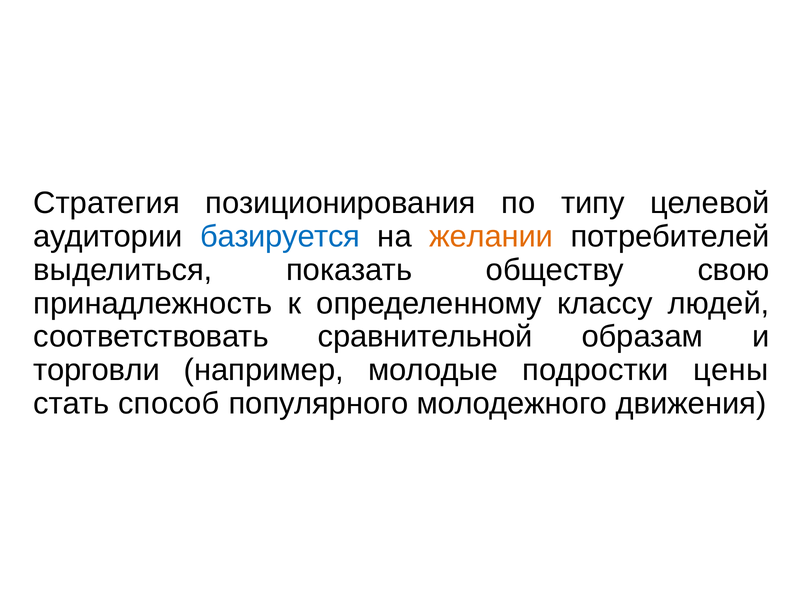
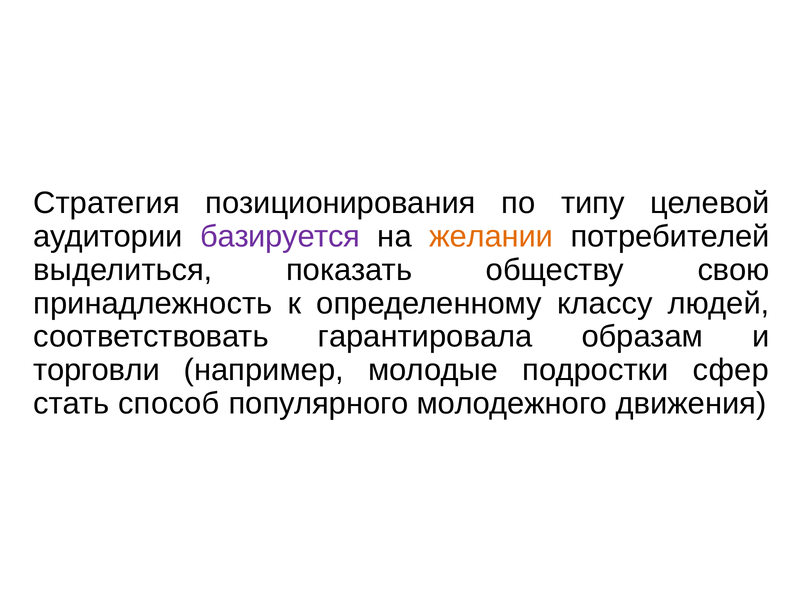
базируется colour: blue -> purple
сравнительной: сравнительной -> гарантировала
цены: цены -> сфер
